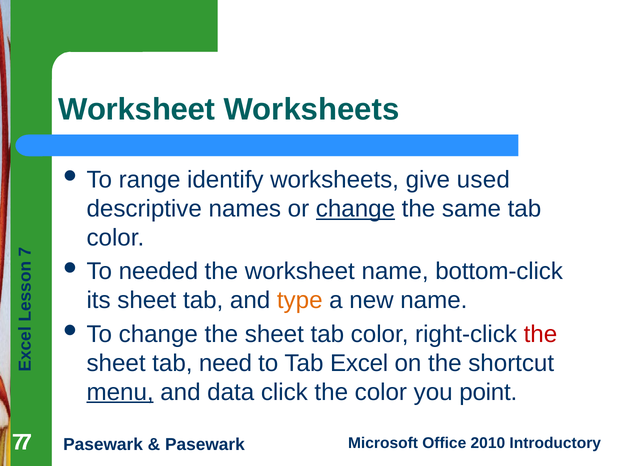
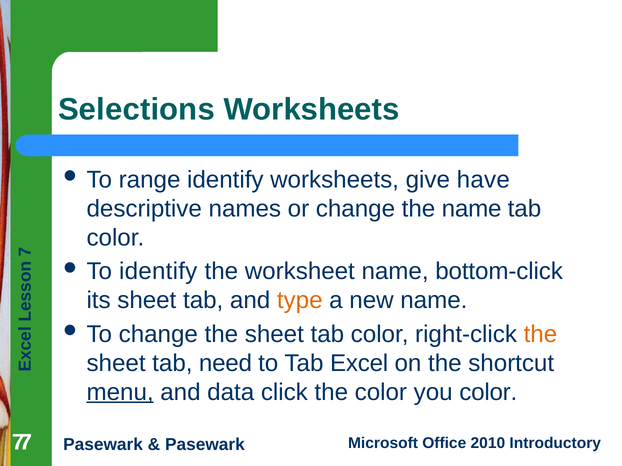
Worksheet at (137, 109): Worksheet -> Selections
used: used -> have
change at (355, 209) underline: present -> none
the same: same -> name
To needed: needed -> identify
the at (540, 335) colour: red -> orange
you point: point -> color
